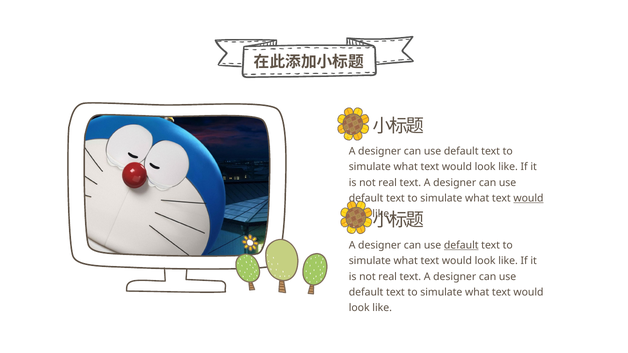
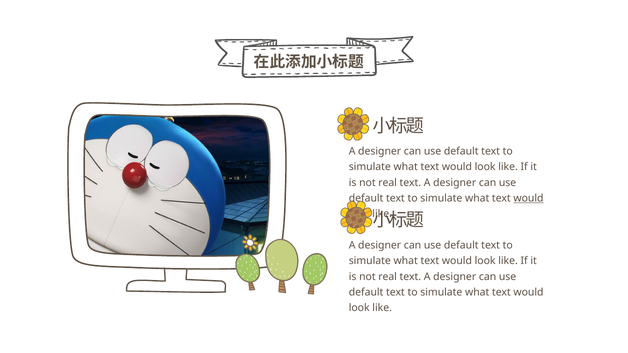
default at (461, 245) underline: present -> none
